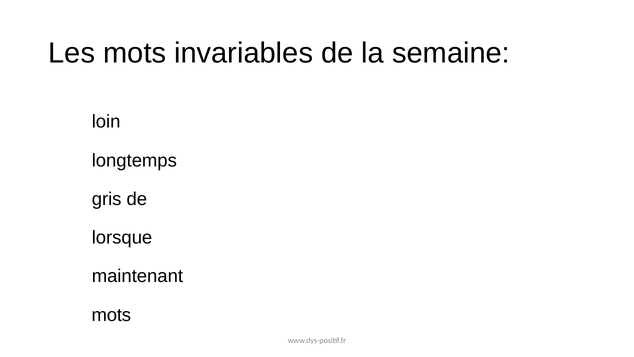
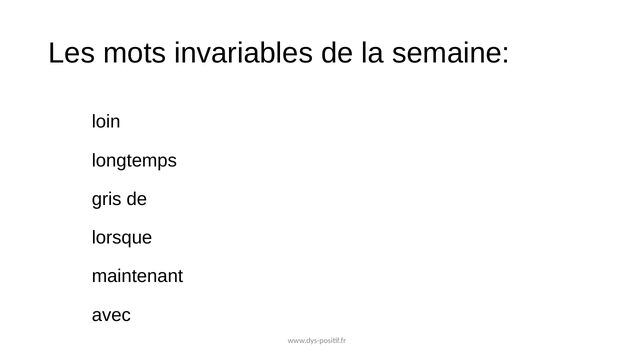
mots at (111, 315): mots -> avec
